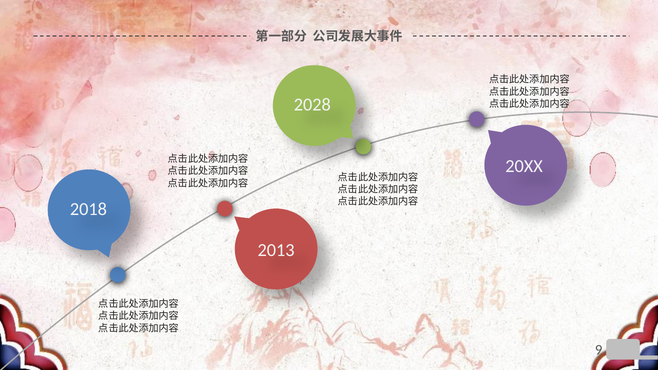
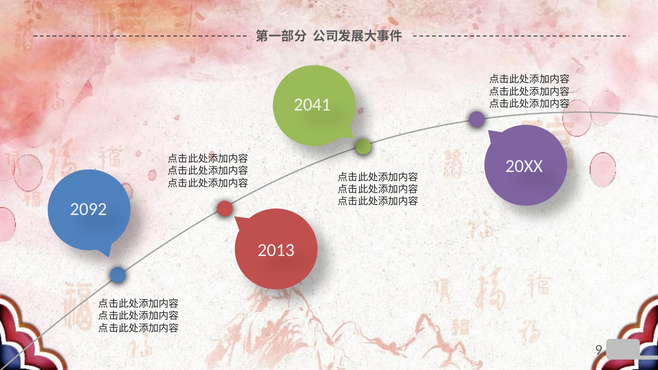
2028: 2028 -> 2041
2018: 2018 -> 2092
